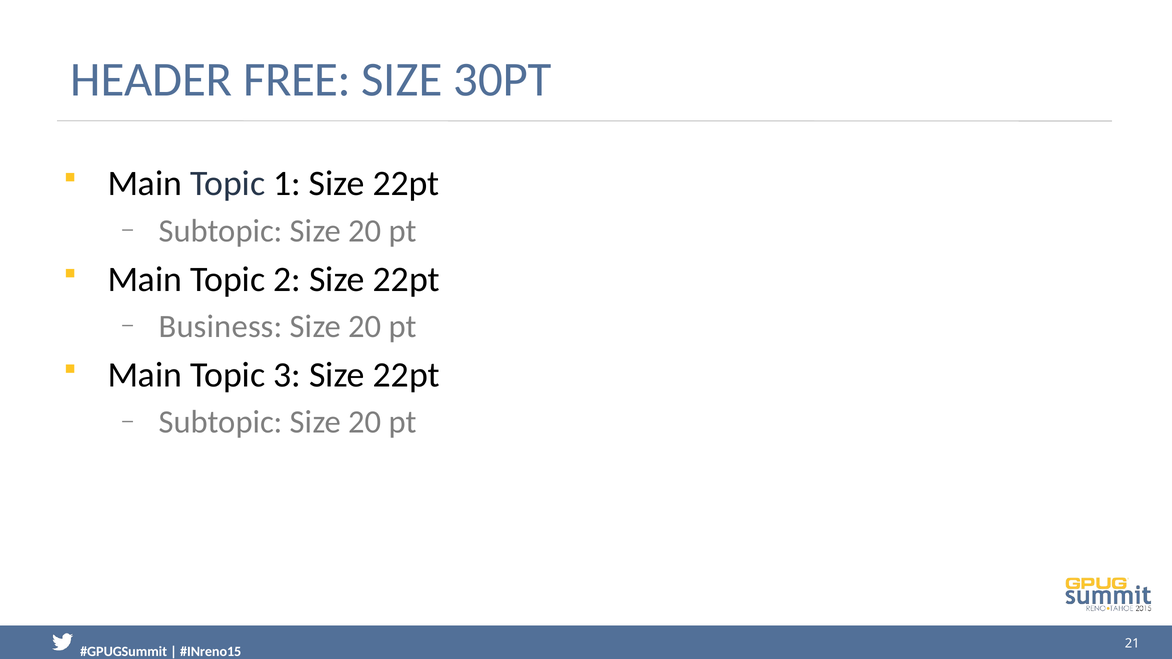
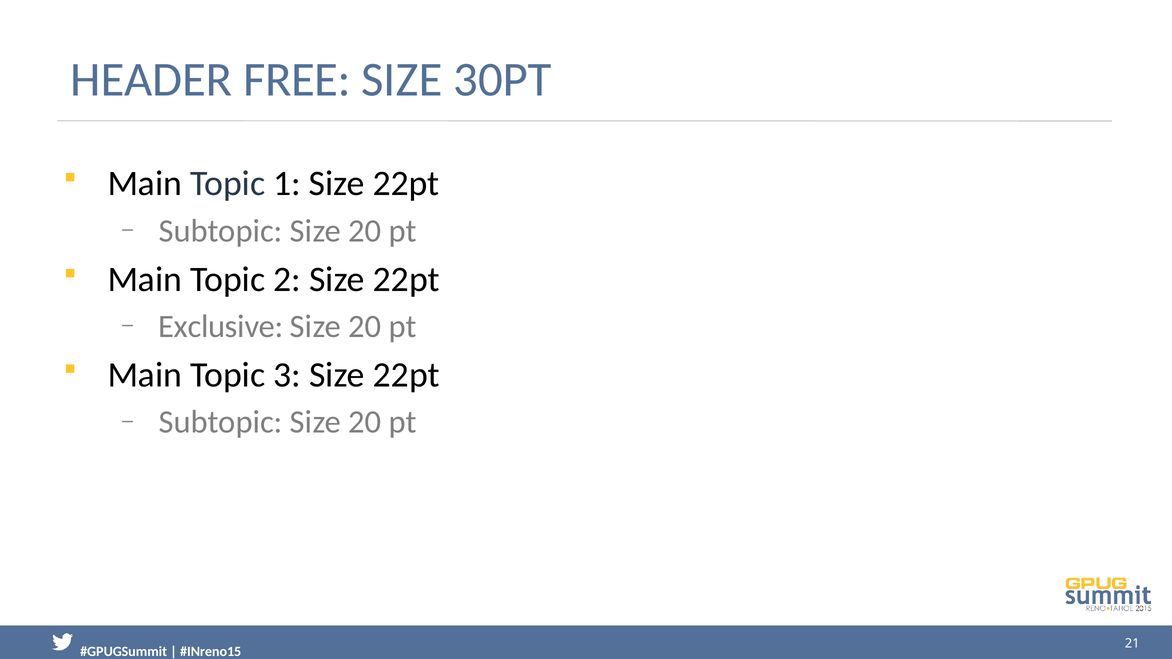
Business: Business -> Exclusive
